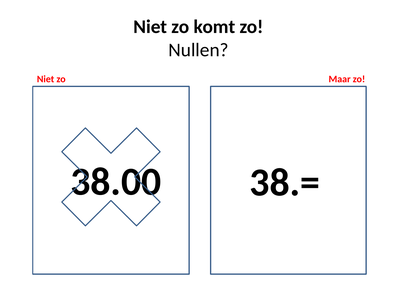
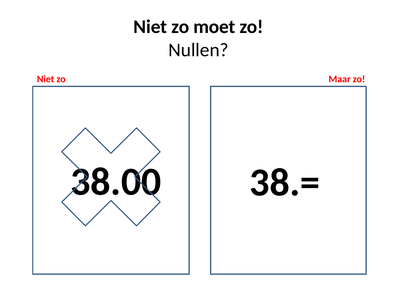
komt: komt -> moet
